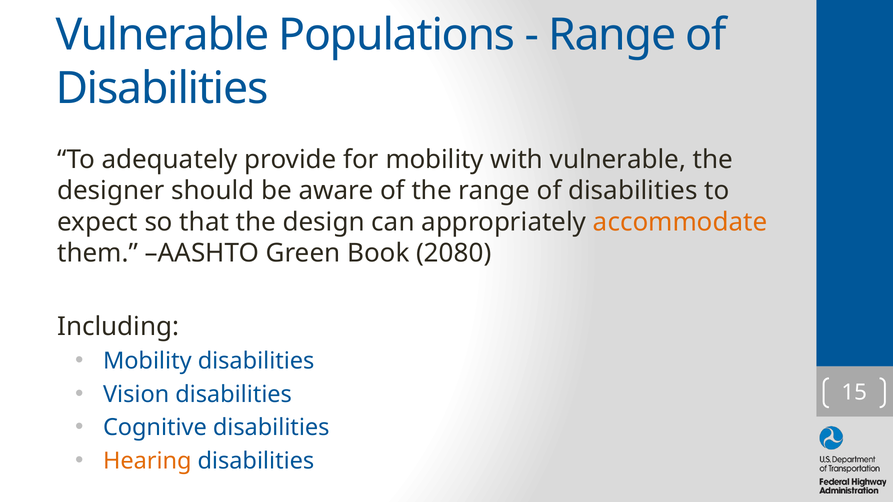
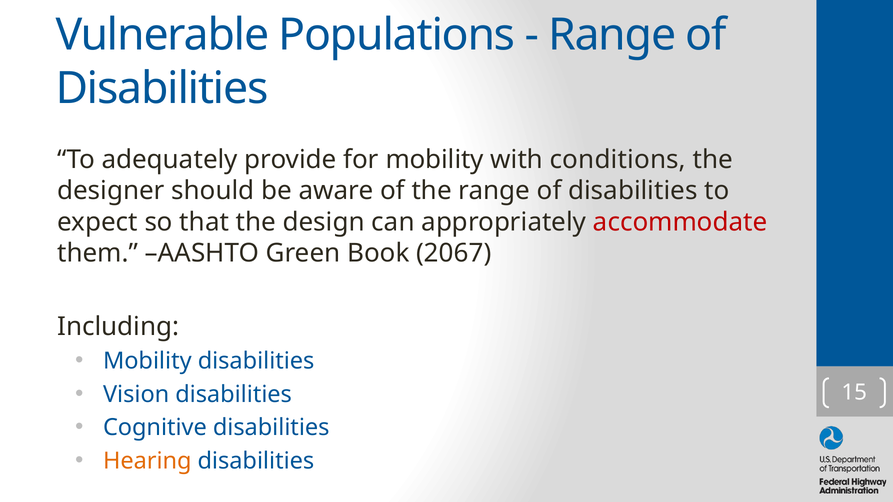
with vulnerable: vulnerable -> conditions
accommodate colour: orange -> red
2080: 2080 -> 2067
